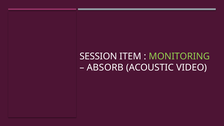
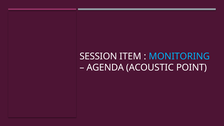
MONITORING colour: light green -> light blue
ABSORB: ABSORB -> AGENDA
VIDEO: VIDEO -> POINT
